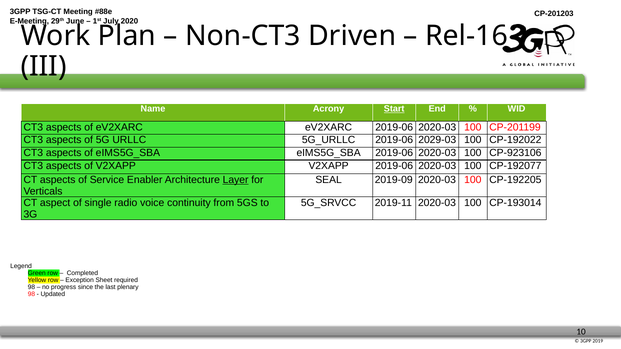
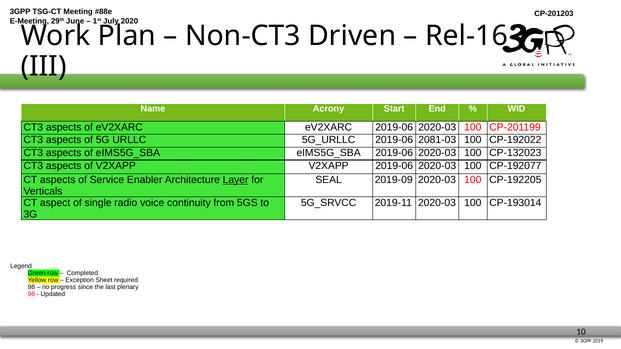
Start underline: present -> none
2029-03: 2029-03 -> 2081-03
CP-923106: CP-923106 -> CP-132023
